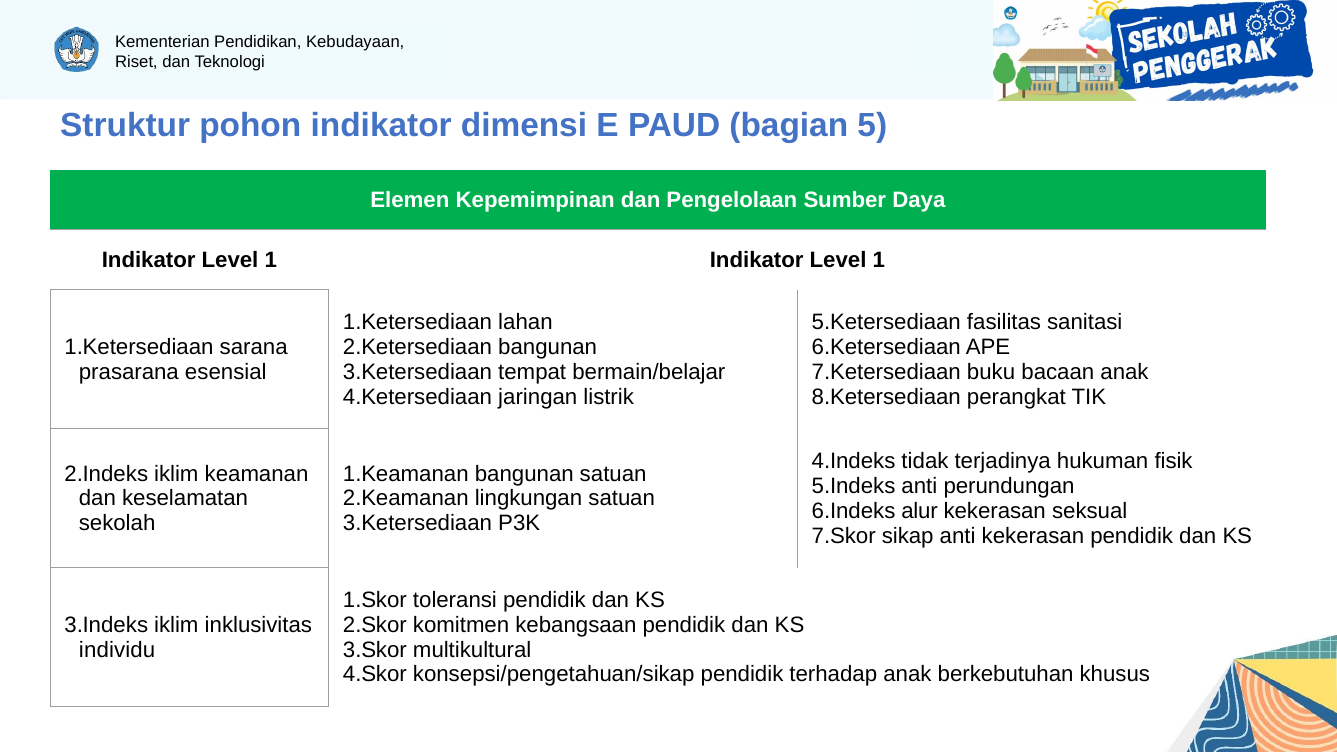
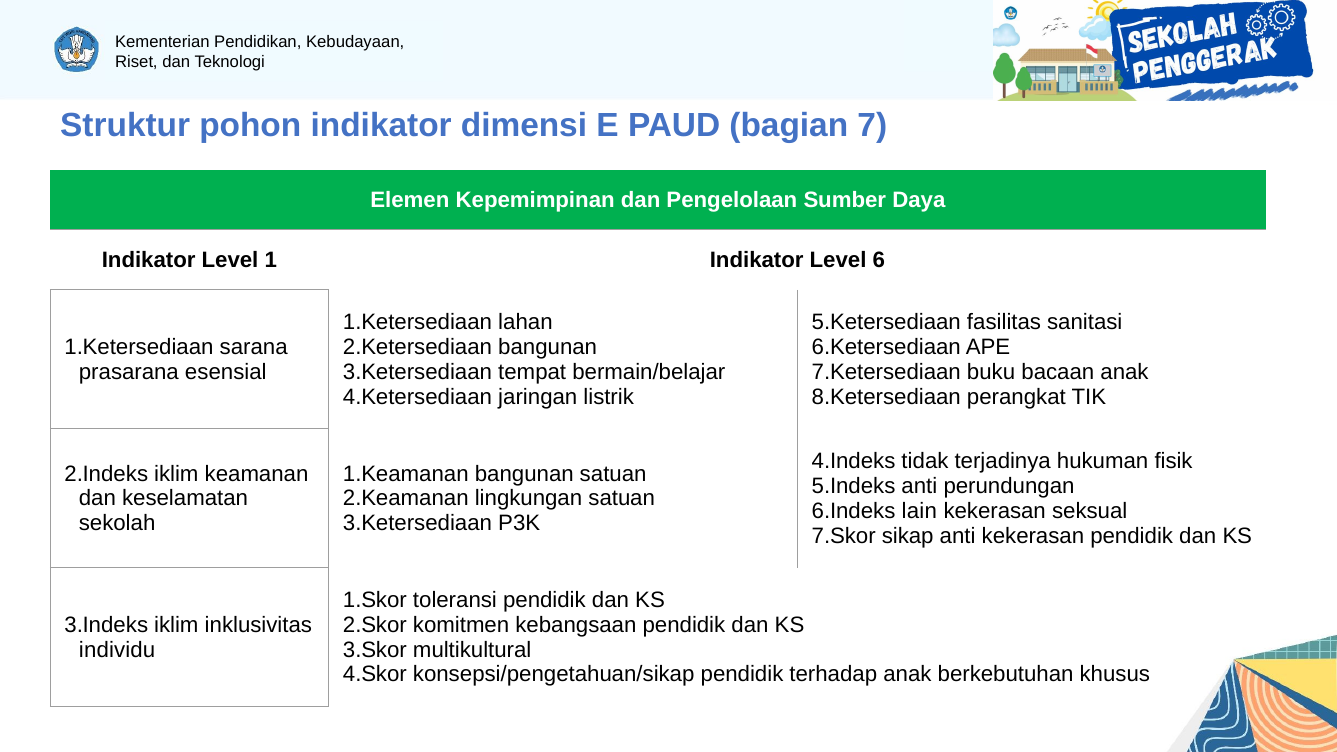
5: 5 -> 7
1 Indikator Level 1: 1 -> 6
alur: alur -> lain
